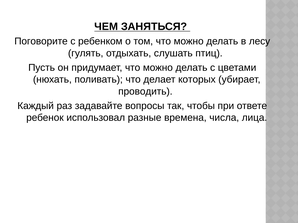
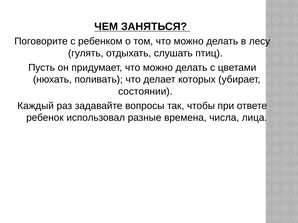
проводить: проводить -> состоянии
